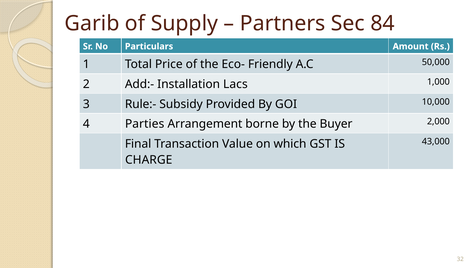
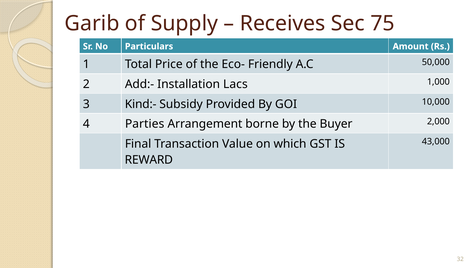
Partners: Partners -> Receives
84: 84 -> 75
Rule:-: Rule:- -> Kind:-
CHARGE: CHARGE -> REWARD
